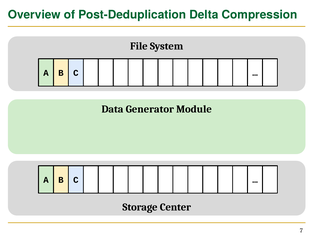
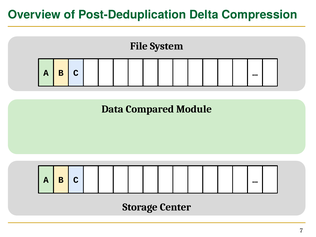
Generator: Generator -> Compared
